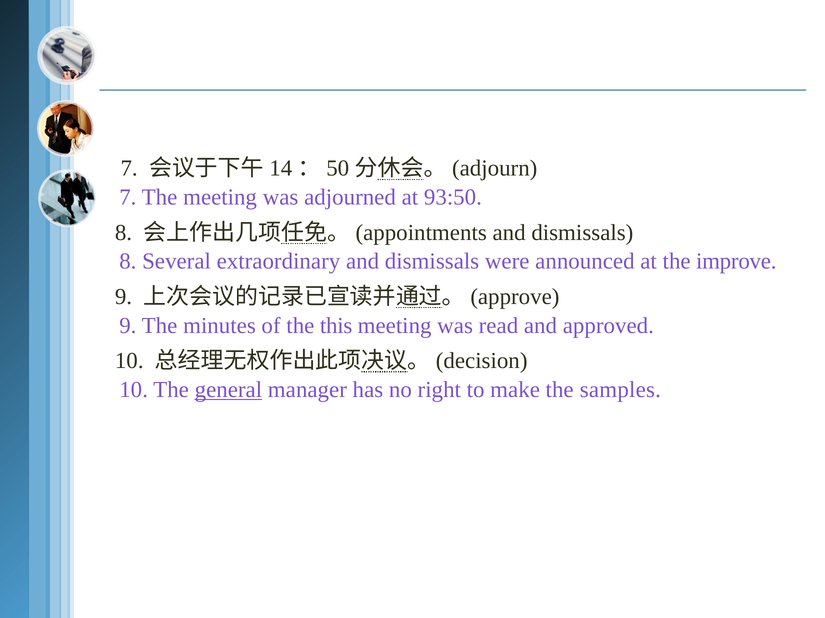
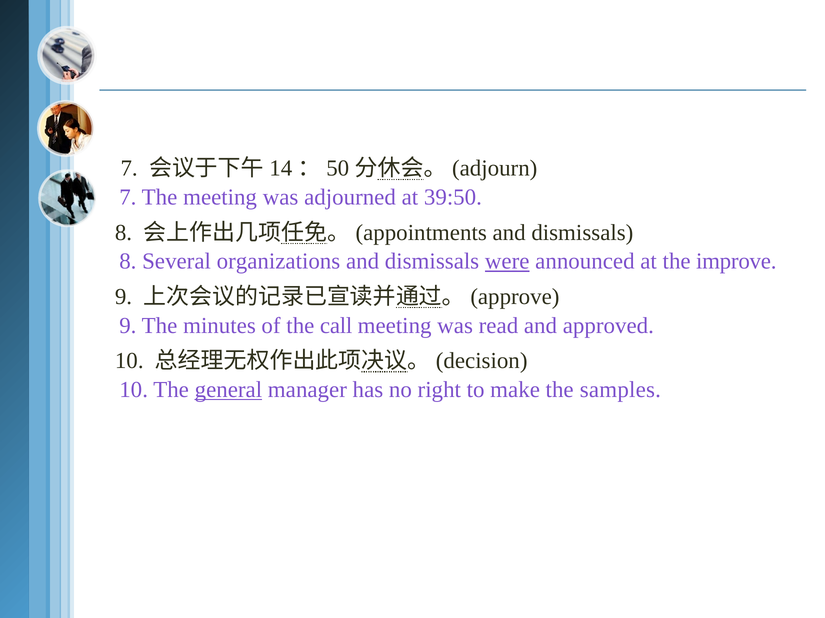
93:50: 93:50 -> 39:50
extraordinary: extraordinary -> organizations
were underline: none -> present
this: this -> call
